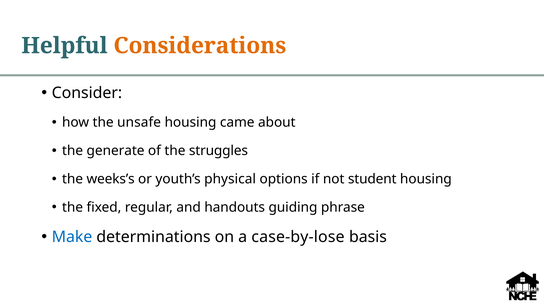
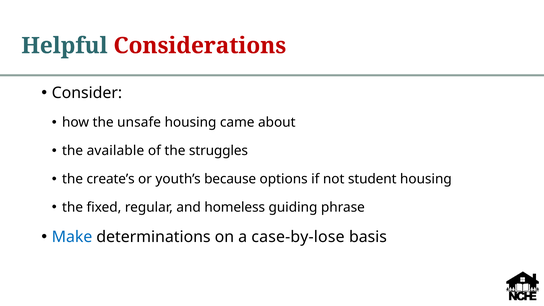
Considerations colour: orange -> red
generate: generate -> available
weeks’s: weeks’s -> create’s
physical: physical -> because
handouts: handouts -> homeless
